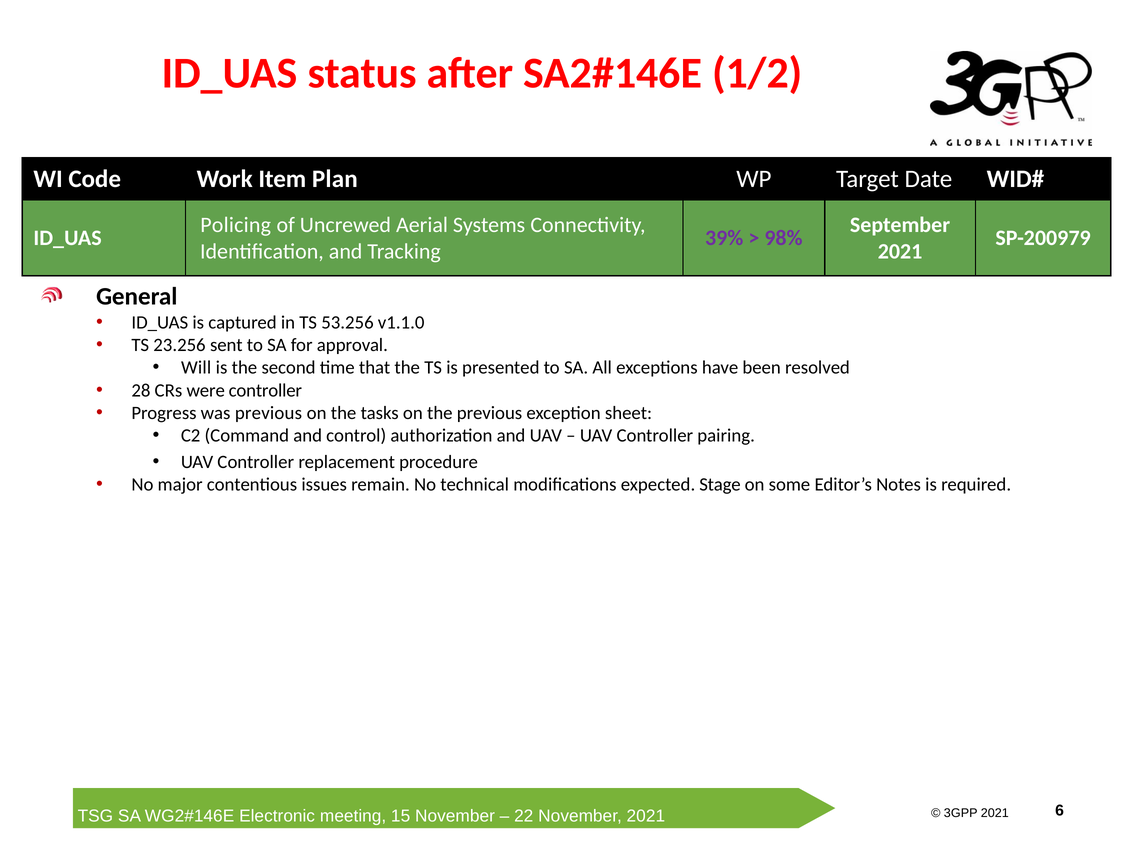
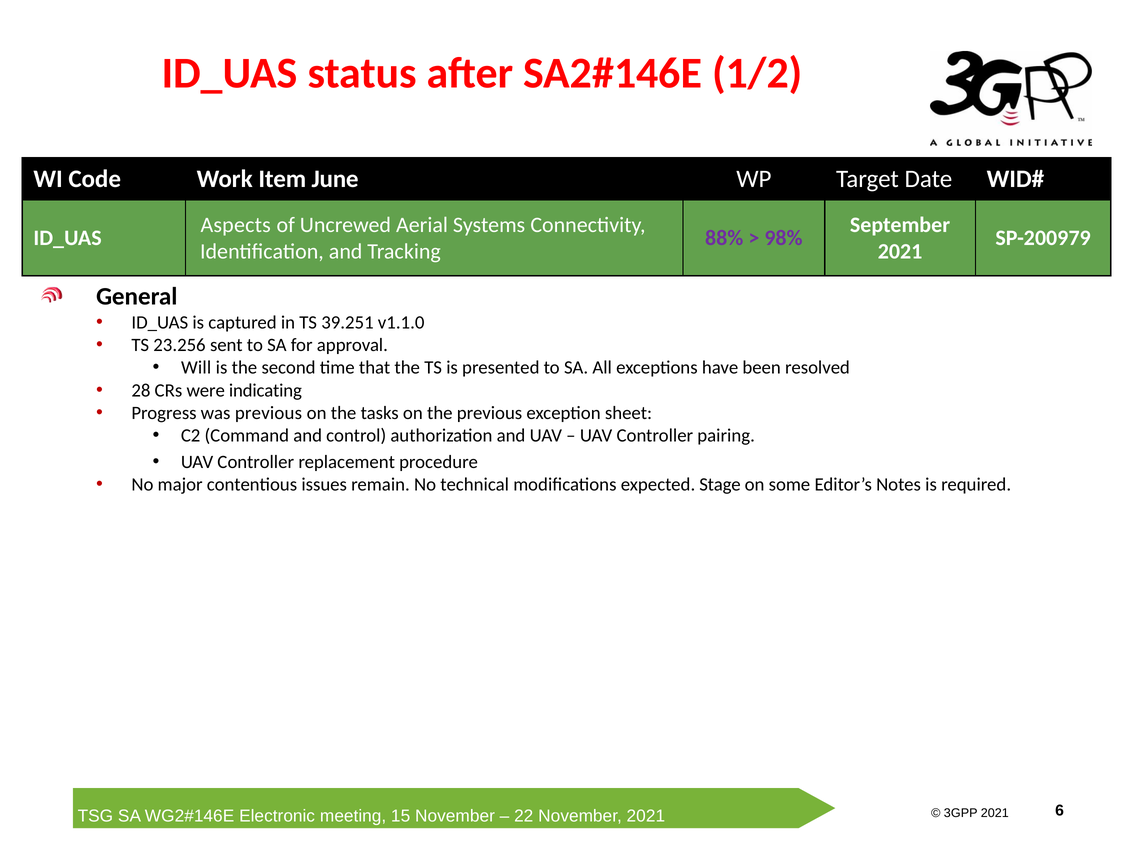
Plan: Plan -> June
Policing: Policing -> Aspects
39%: 39% -> 88%
53.256: 53.256 -> 39.251
were controller: controller -> indicating
